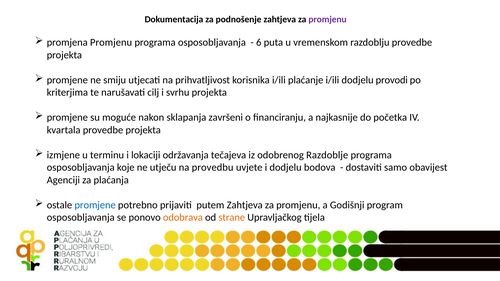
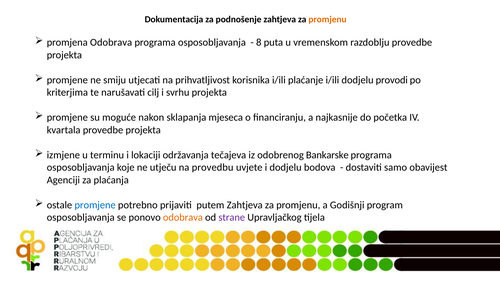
promjenu at (327, 19) colour: purple -> orange
promjena Promjenu: Promjenu -> Odobrava
6: 6 -> 8
završeni: završeni -> mjeseca
Razdoblje: Razdoblje -> Bankarske
strane colour: orange -> purple
